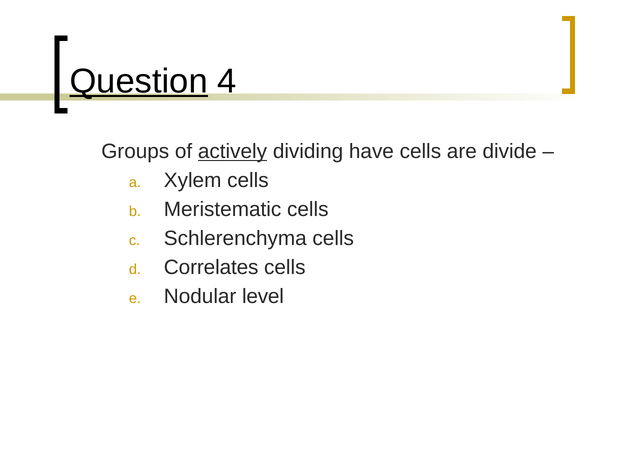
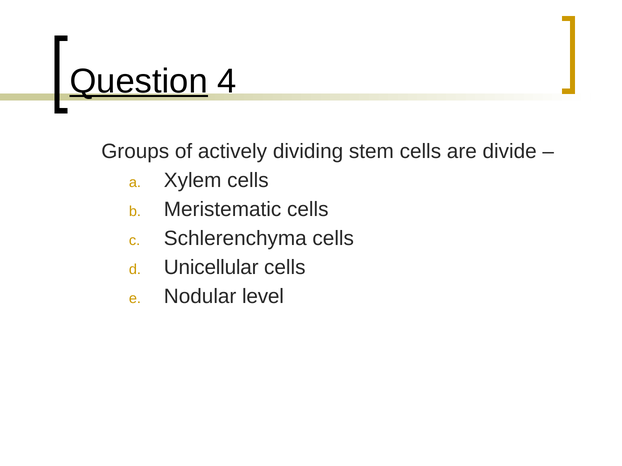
actively underline: present -> none
have: have -> stem
Correlates: Correlates -> Unicellular
